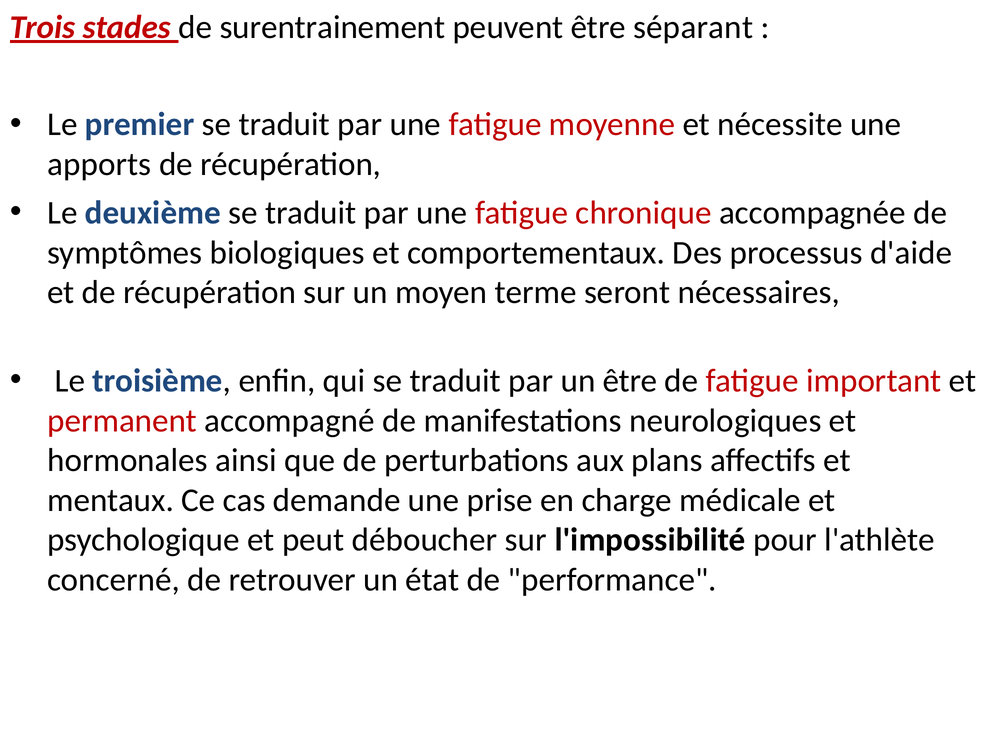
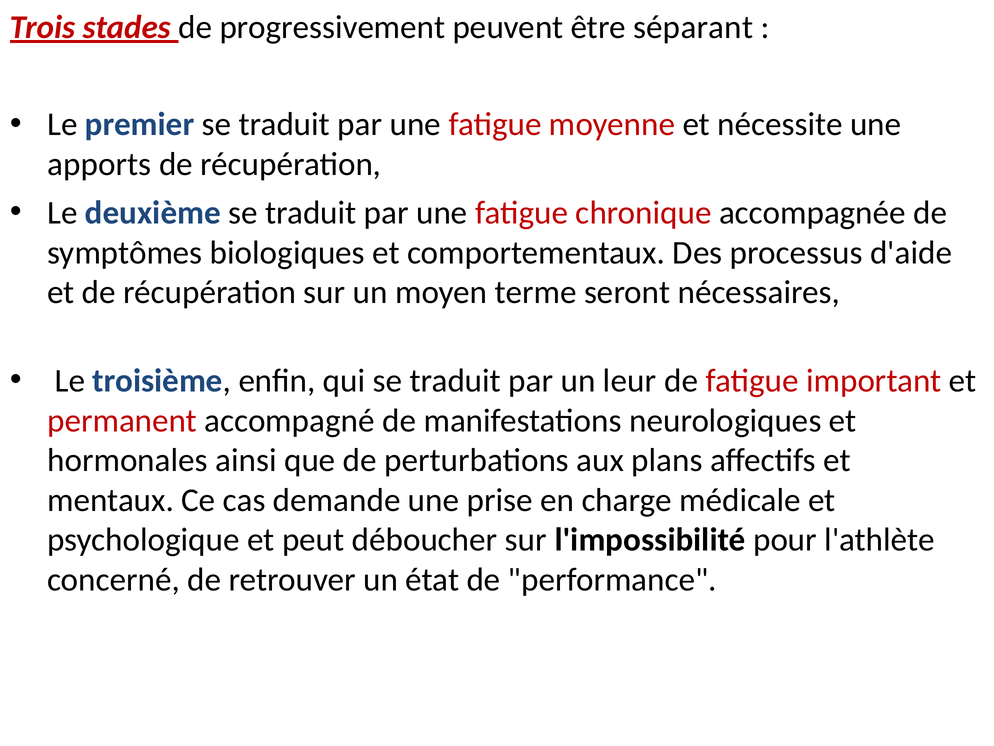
surentrainement: surentrainement -> progressivement
un être: être -> leur
